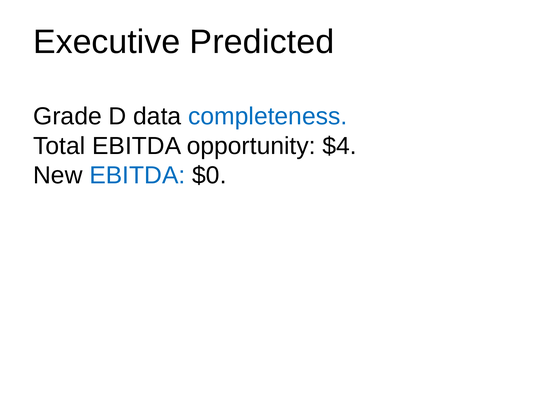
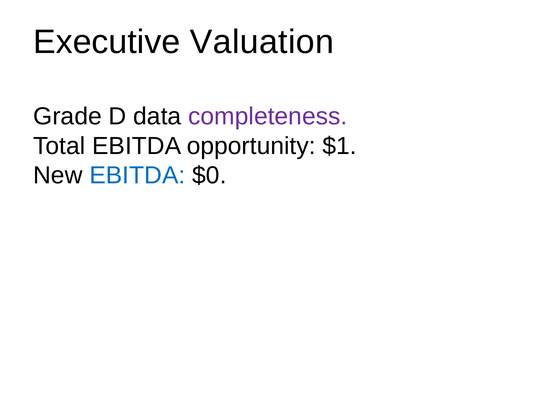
Predicted: Predicted -> Valuation
completeness colour: blue -> purple
$4: $4 -> $1
